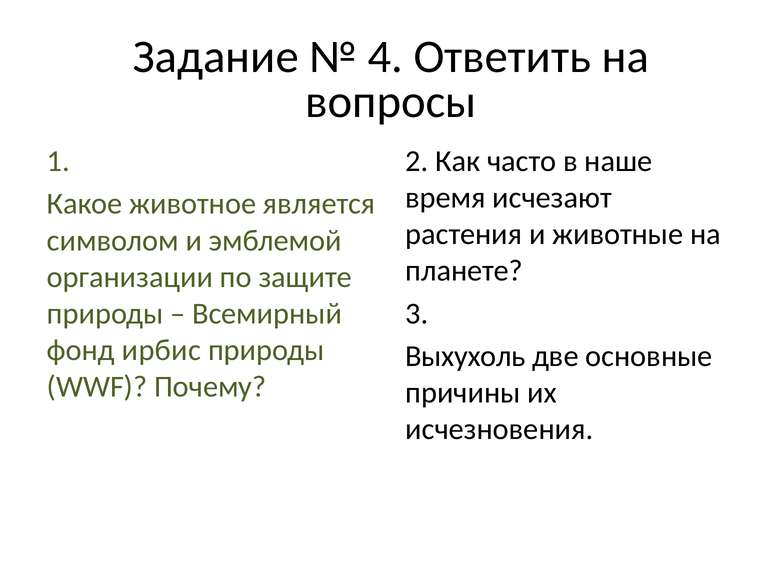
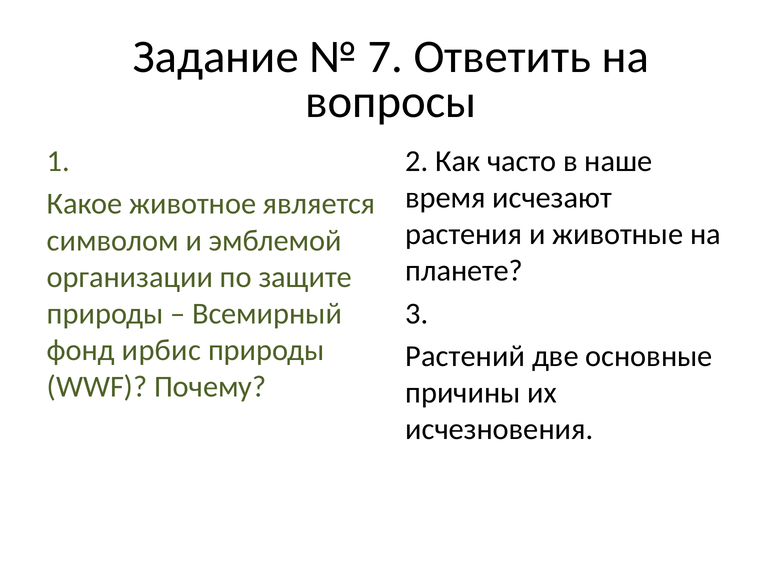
4: 4 -> 7
Выхухоль: Выхухоль -> Растений
